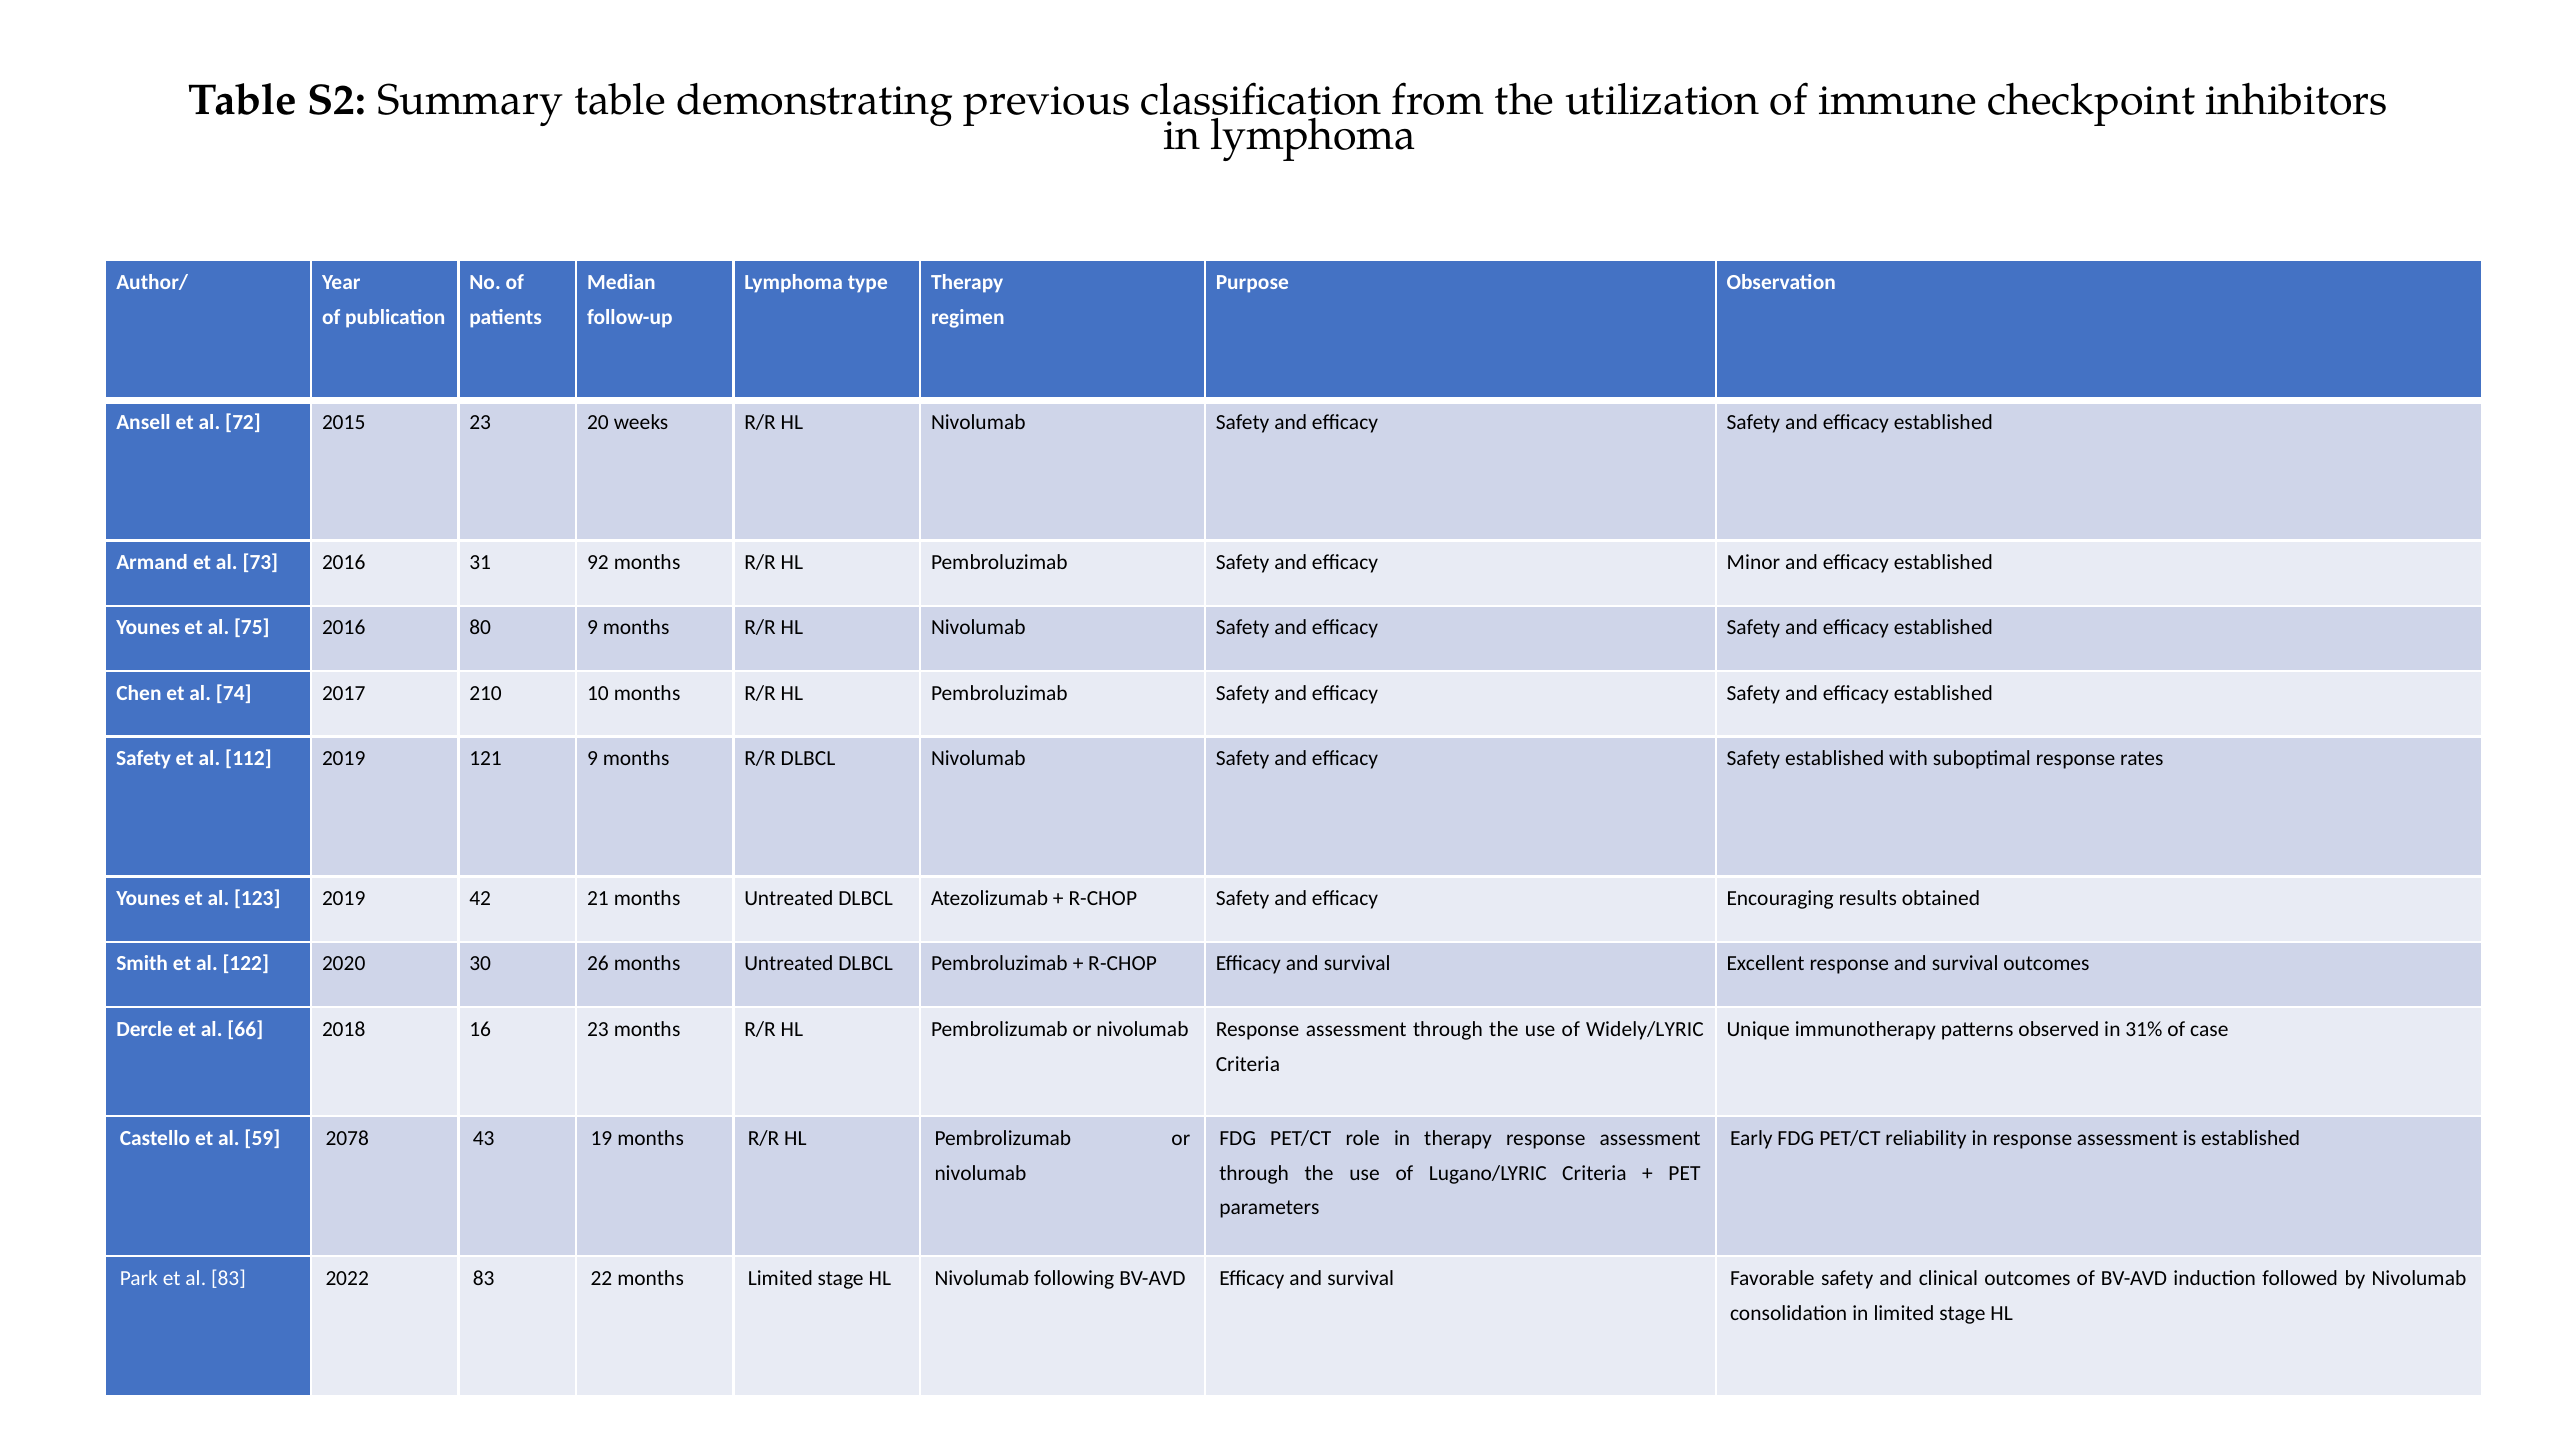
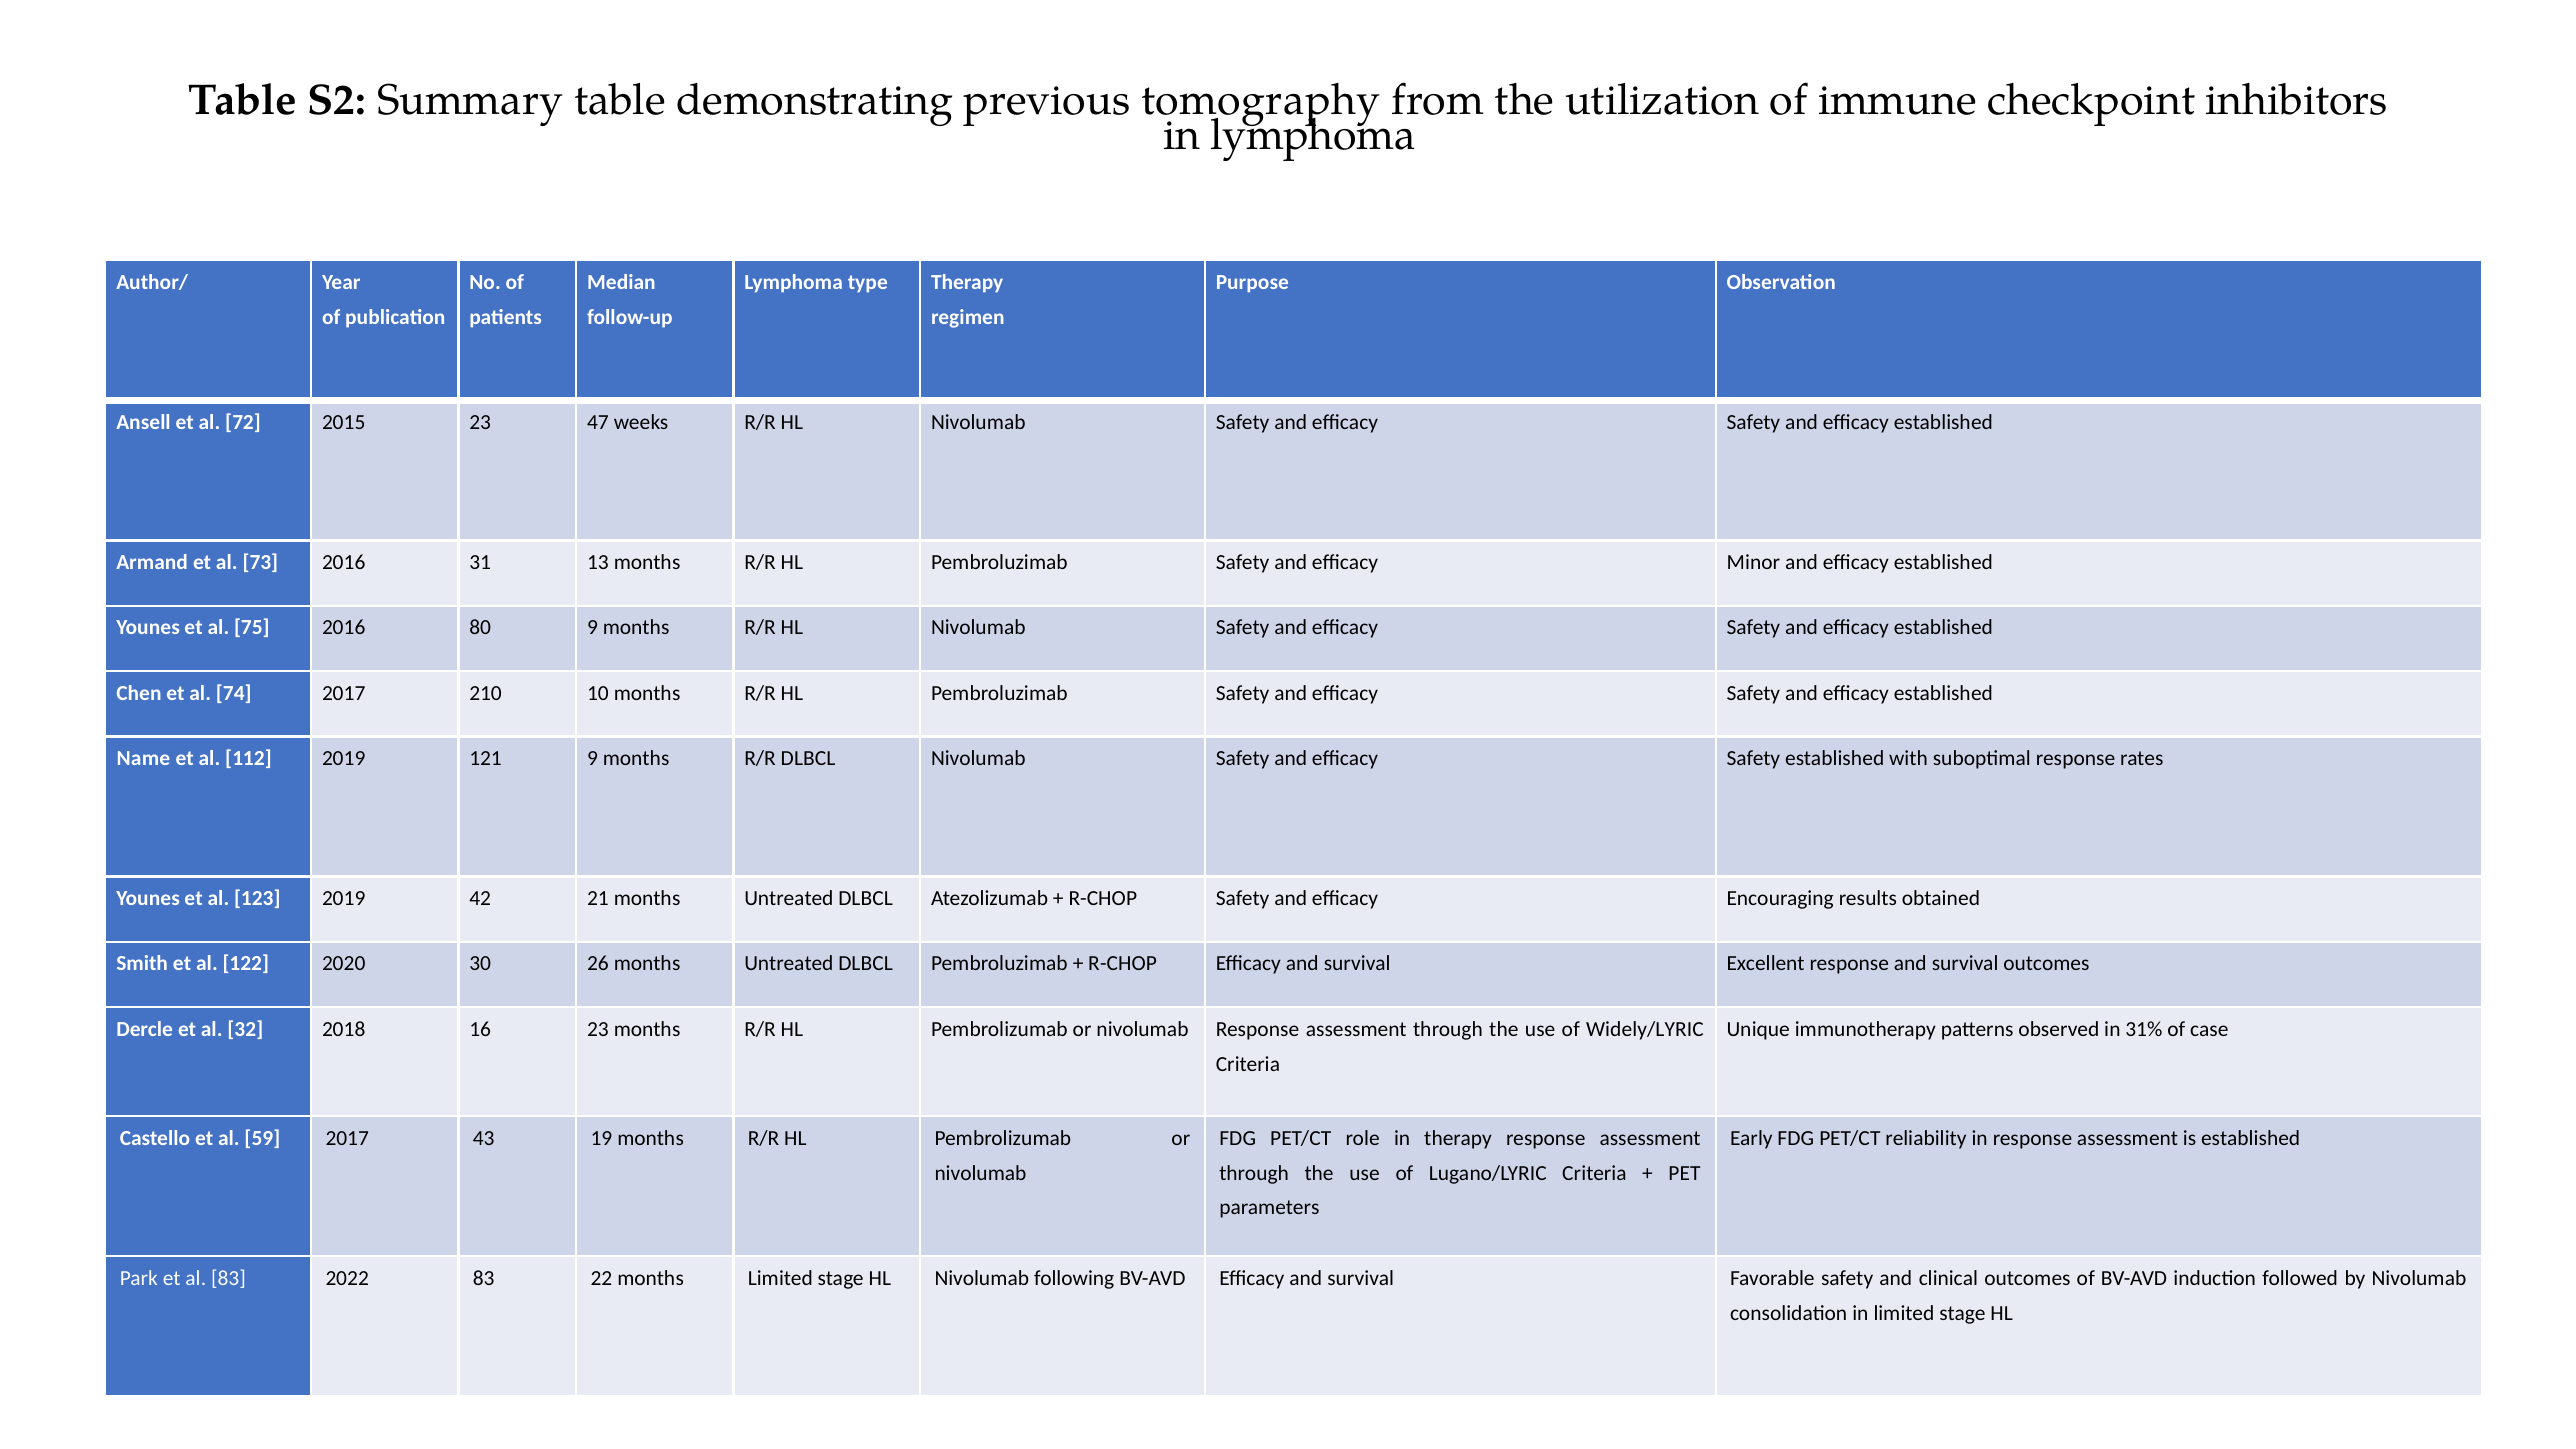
classification: classification -> tomography
20: 20 -> 47
92: 92 -> 13
Safety at (144, 758): Safety -> Name
66: 66 -> 32
59 2078: 2078 -> 2017
